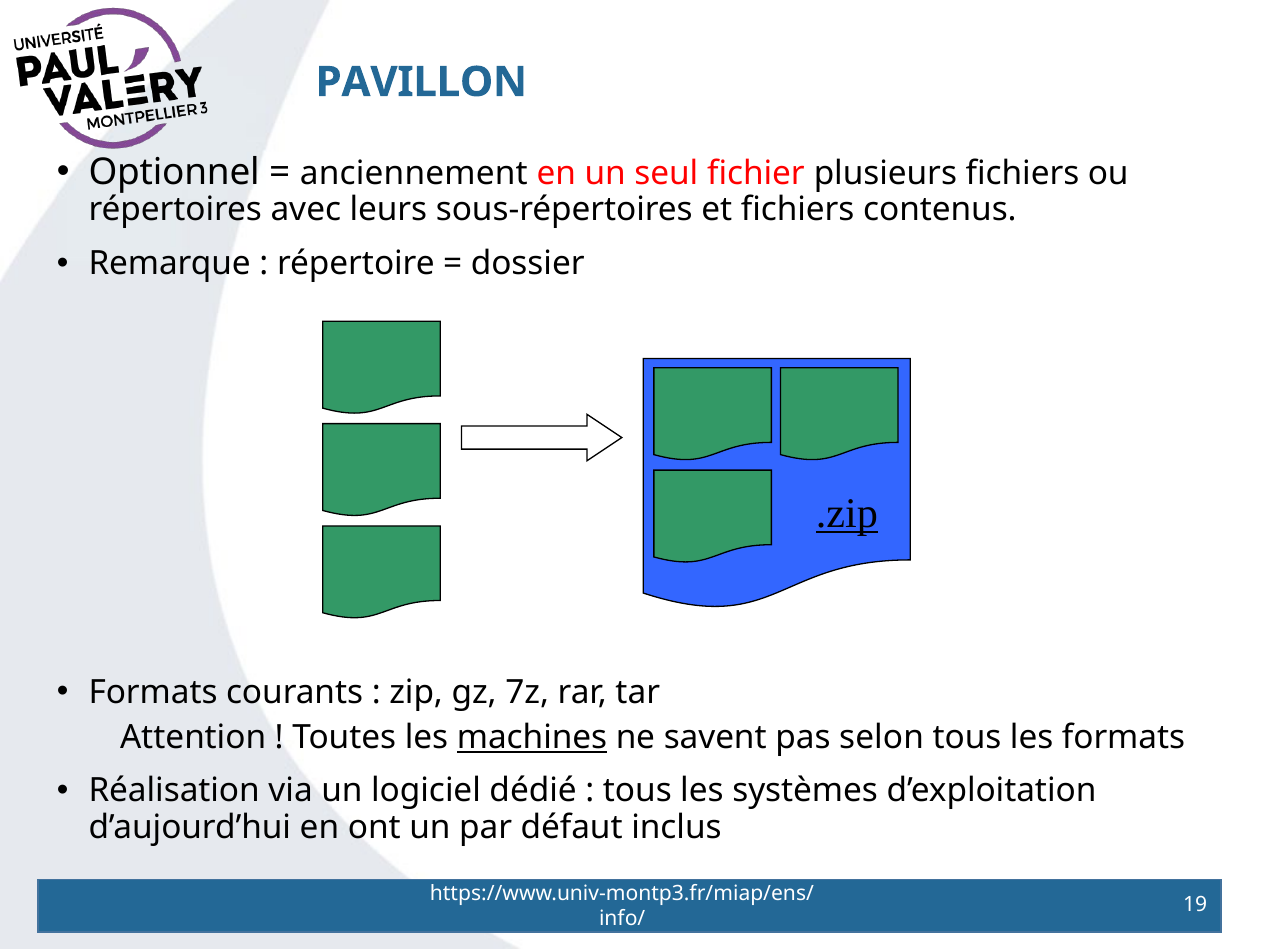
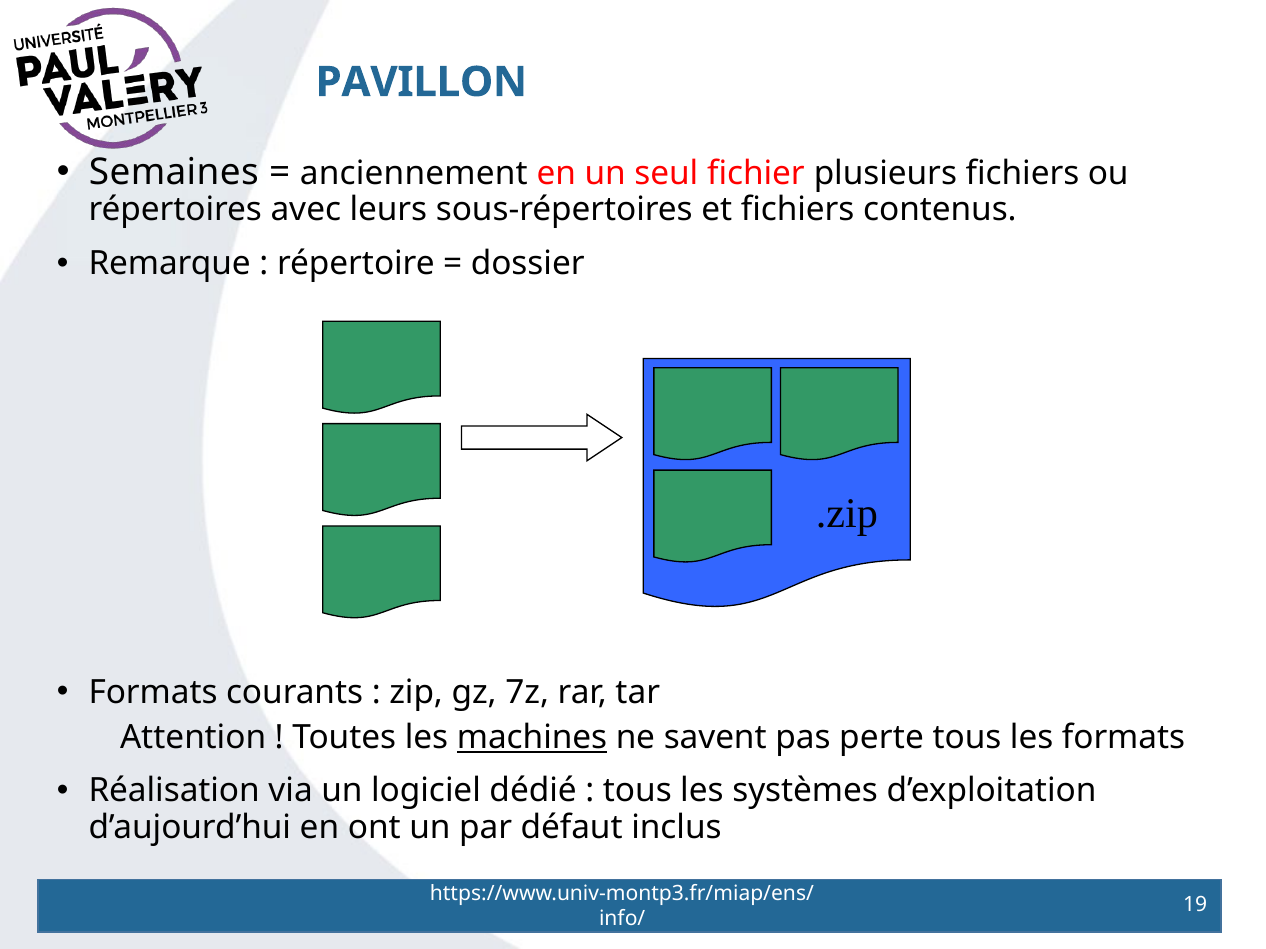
Optionnel: Optionnel -> Semaines
.zip underline: present -> none
selon: selon -> perte
